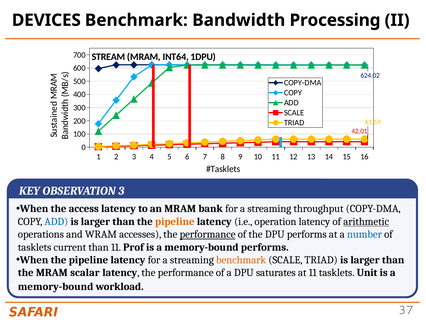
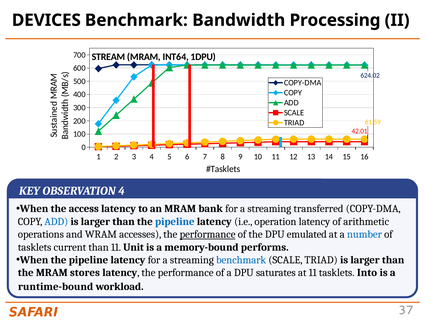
OBSERVATION 3: 3 -> 4
throughput: throughput -> transferred
pipeline at (175, 221) colour: orange -> blue
arithmetic underline: present -> none
DPU performs: performs -> emulated
Prof: Prof -> Unit
benchmark at (241, 260) colour: orange -> blue
scalar: scalar -> stores
Unit: Unit -> Into
memory-bound at (56, 286): memory-bound -> runtime-bound
